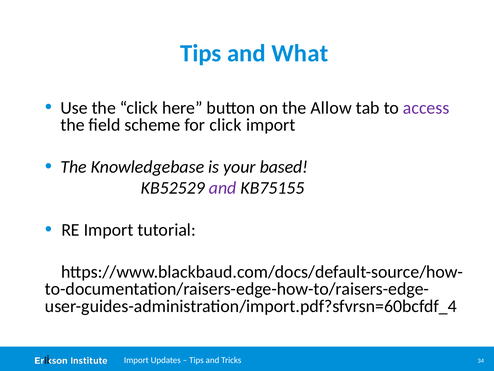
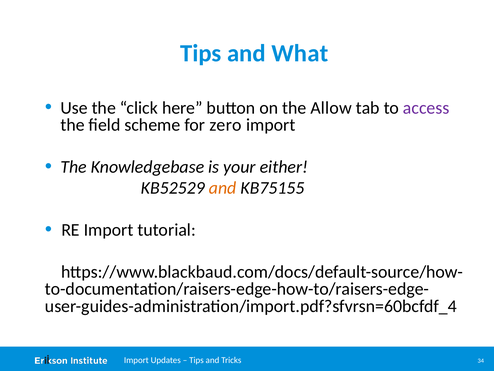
for click: click -> zero
based: based -> either
and at (223, 188) colour: purple -> orange
